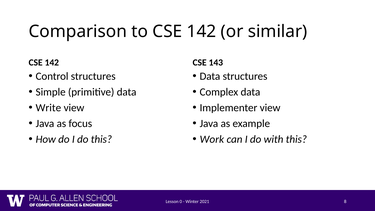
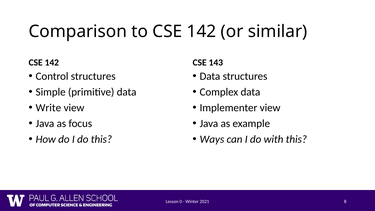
Work: Work -> Ways
